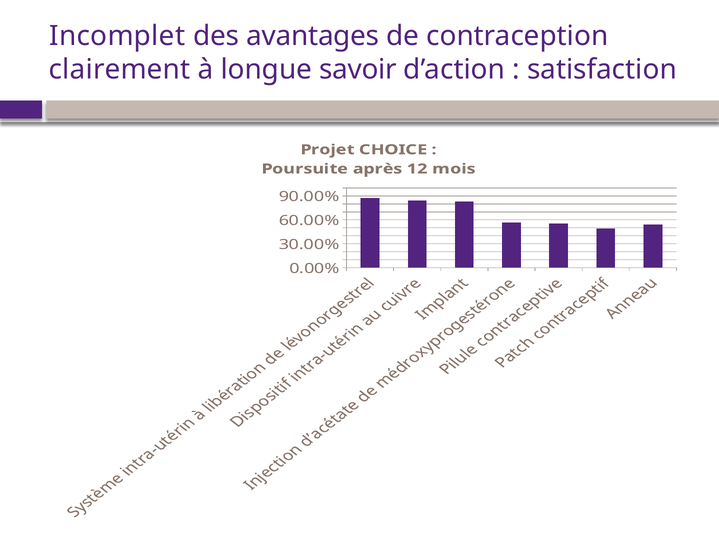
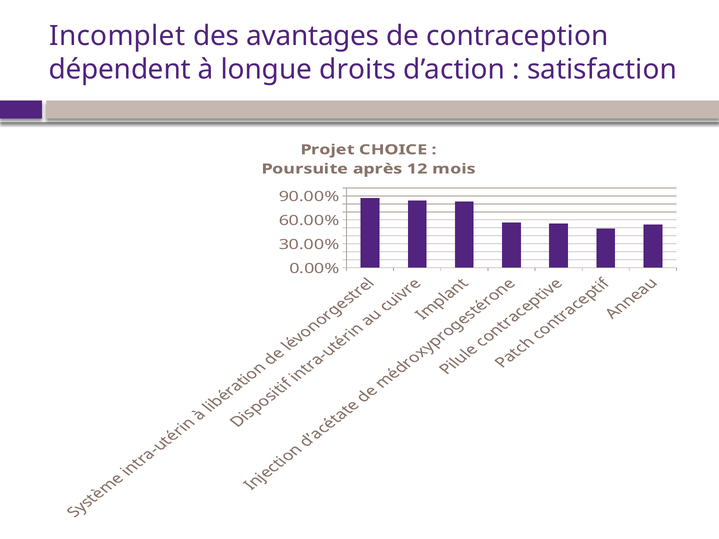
clairement: clairement -> dépendent
savoir: savoir -> droits
